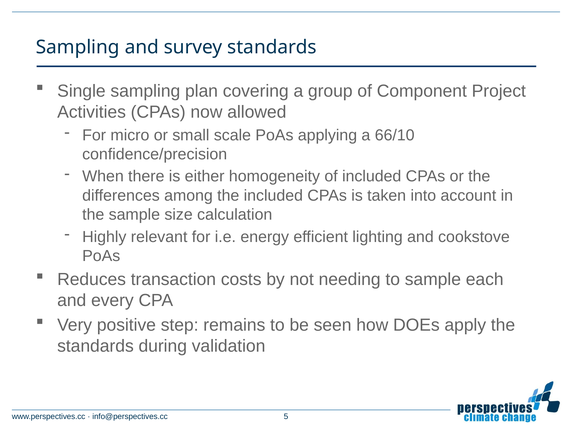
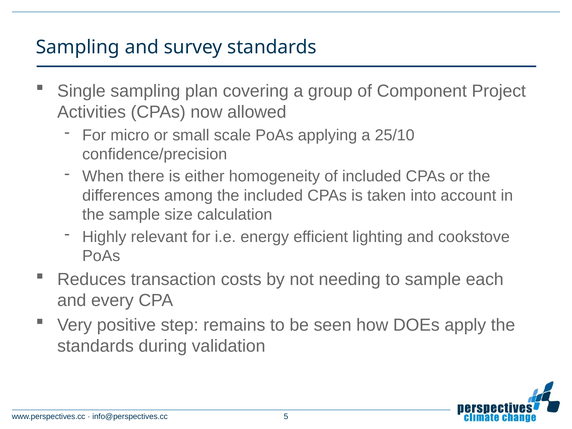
66/10: 66/10 -> 25/10
